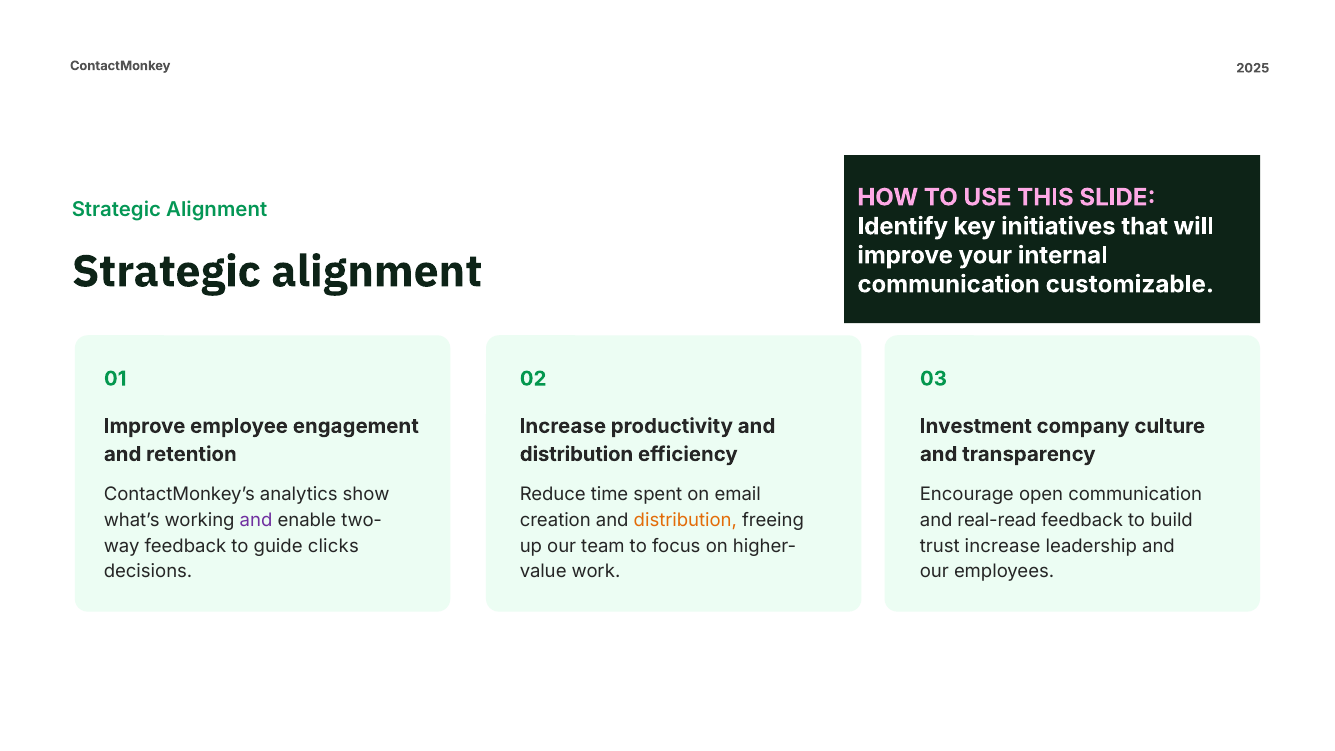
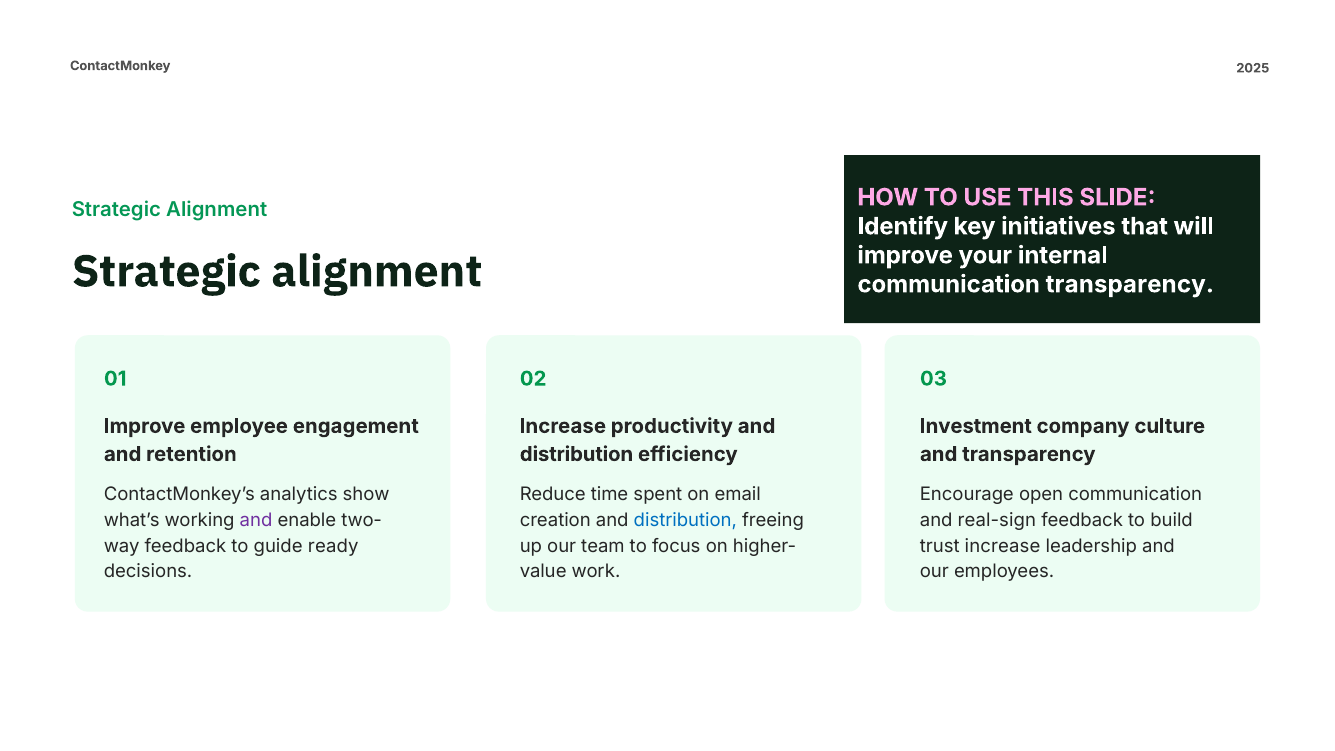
communication customizable: customizable -> transparency
distribution at (685, 520) colour: orange -> blue
real-read: real-read -> real-sign
clicks: clicks -> ready
